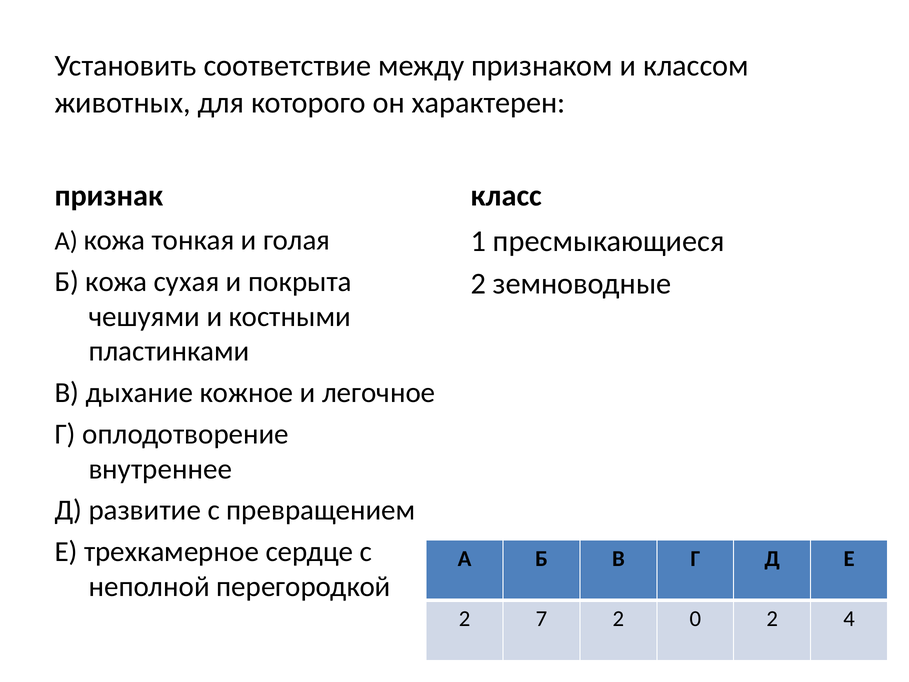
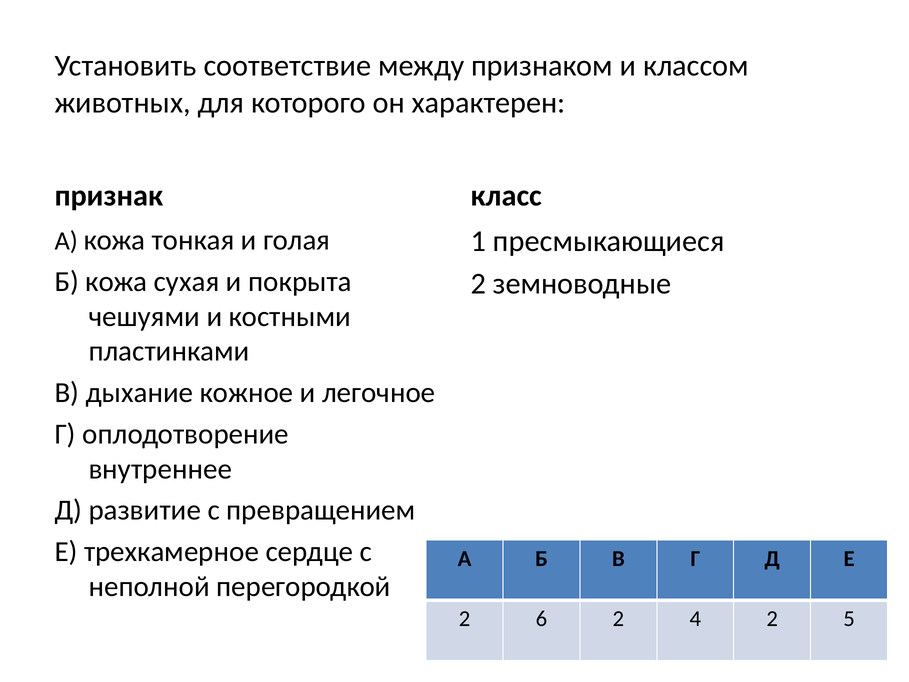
7: 7 -> 6
0: 0 -> 4
4: 4 -> 5
